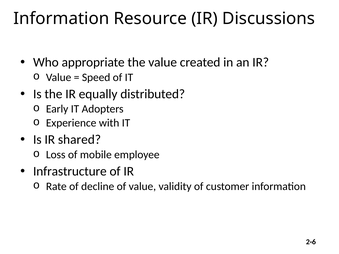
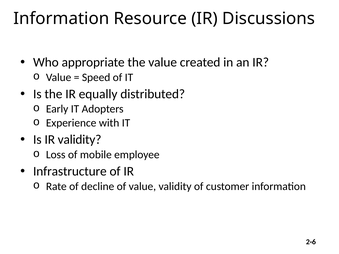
IR shared: shared -> validity
